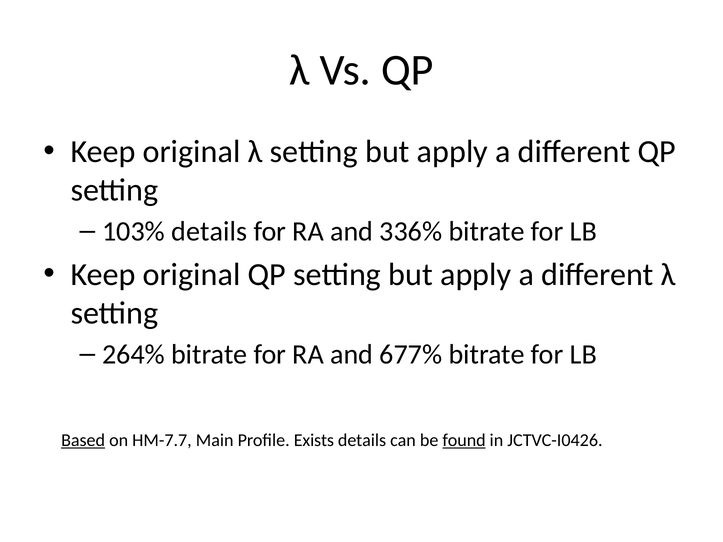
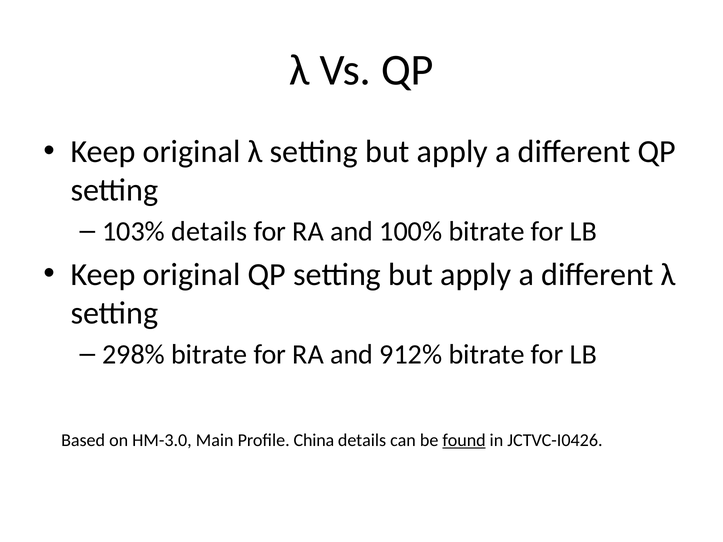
336%: 336% -> 100%
264%: 264% -> 298%
677%: 677% -> 912%
Based underline: present -> none
HM-7.7: HM-7.7 -> HM-3.0
Exists: Exists -> China
